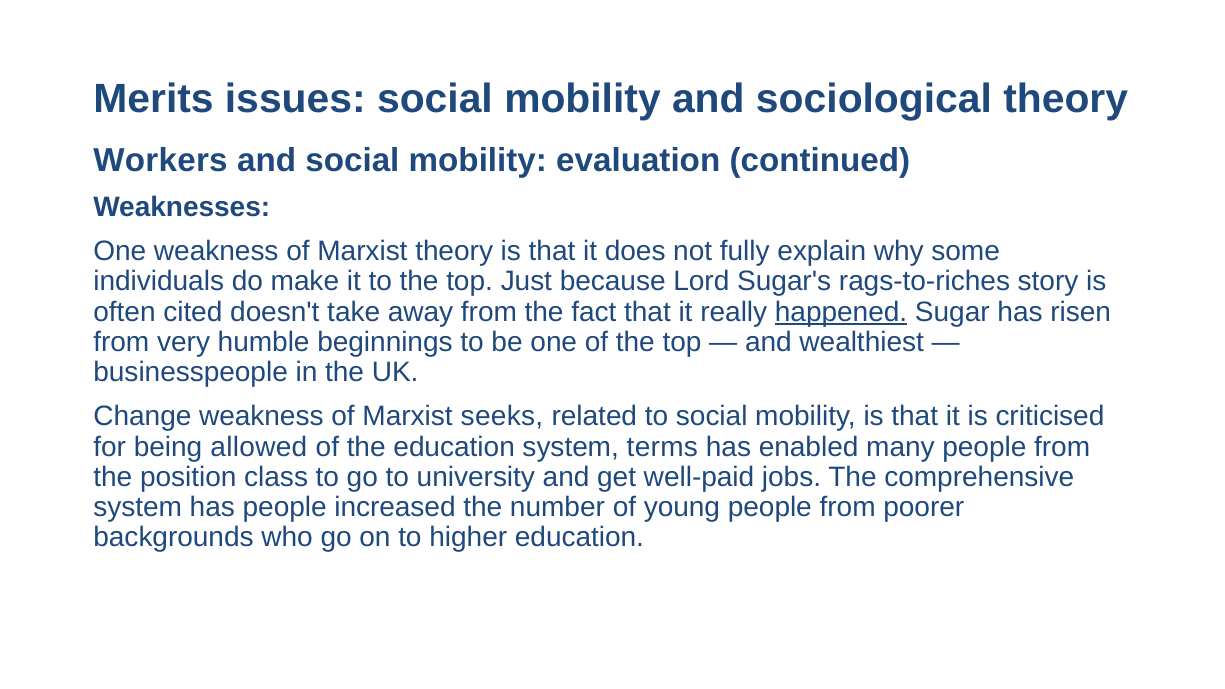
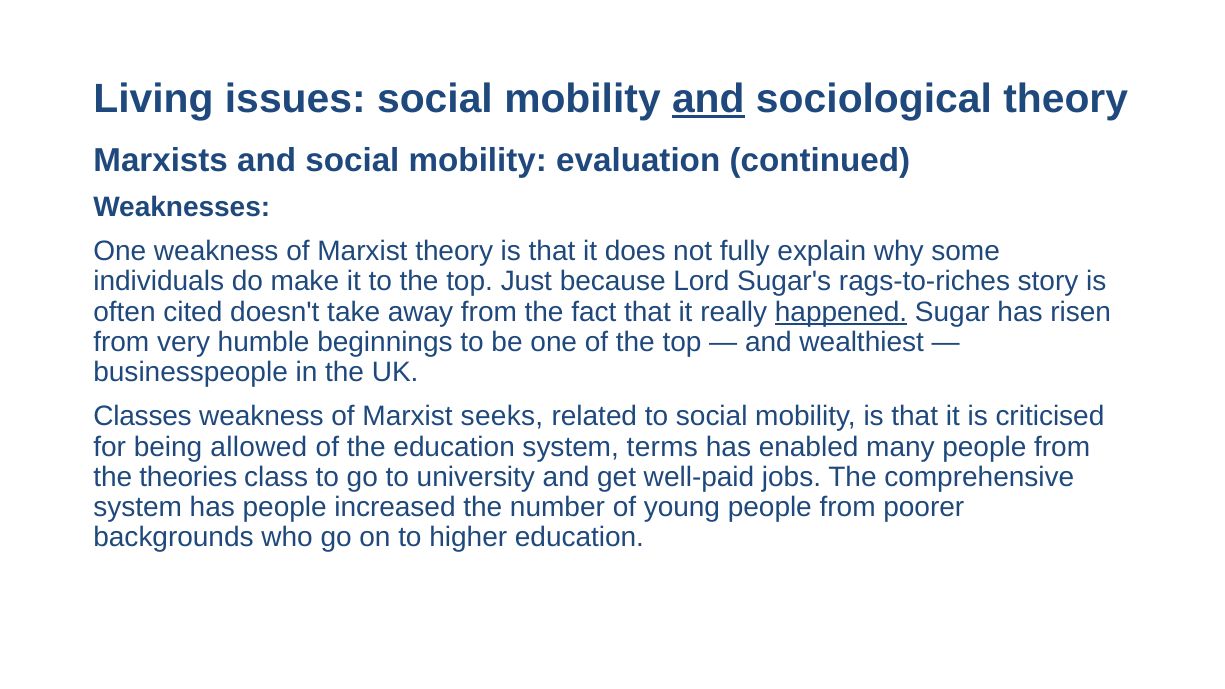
Merits: Merits -> Living
and at (708, 99) underline: none -> present
Workers: Workers -> Marxists
Change: Change -> Classes
position: position -> theories
